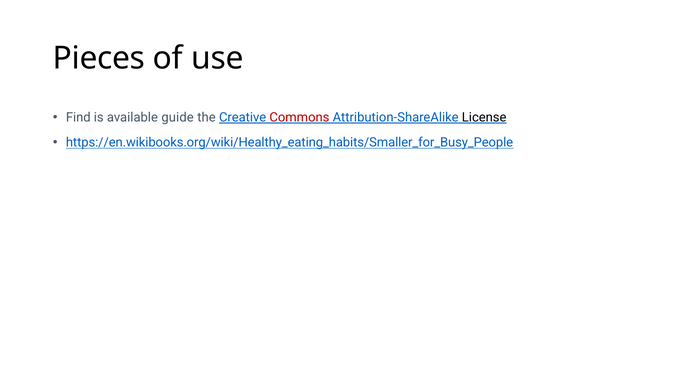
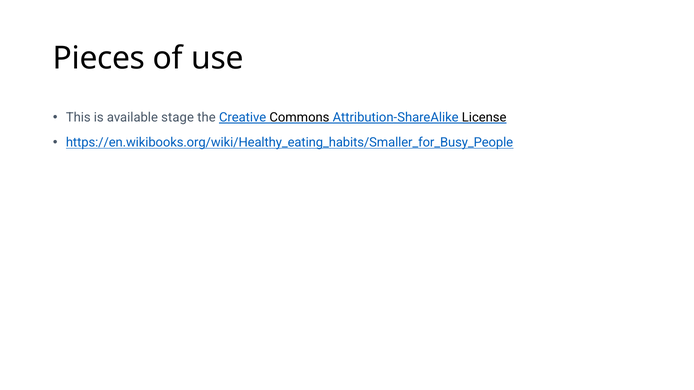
Find: Find -> This
guide: guide -> stage
Commons colour: red -> black
